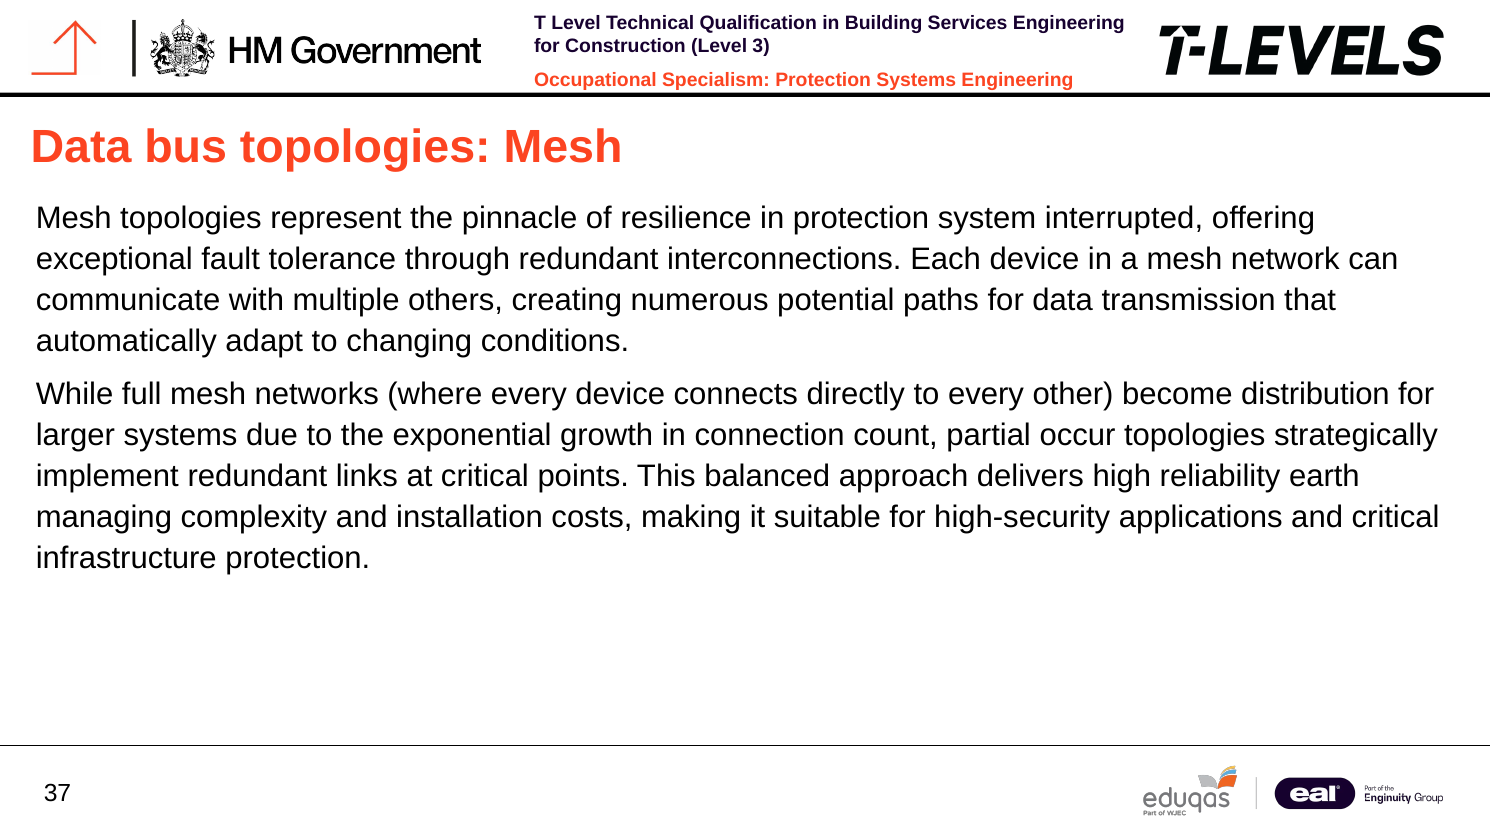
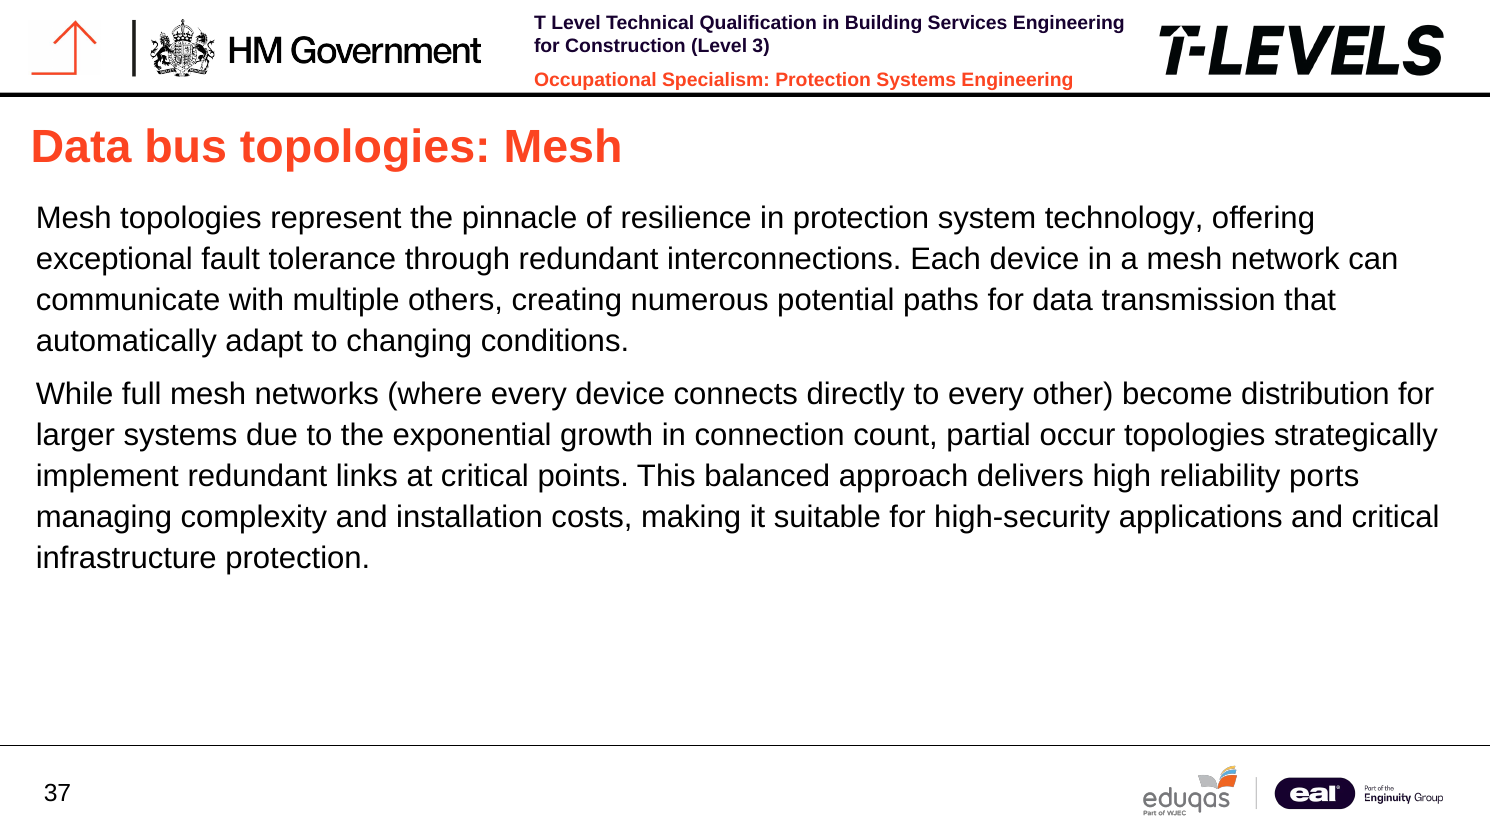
interrupted: interrupted -> technology
earth: earth -> ports
